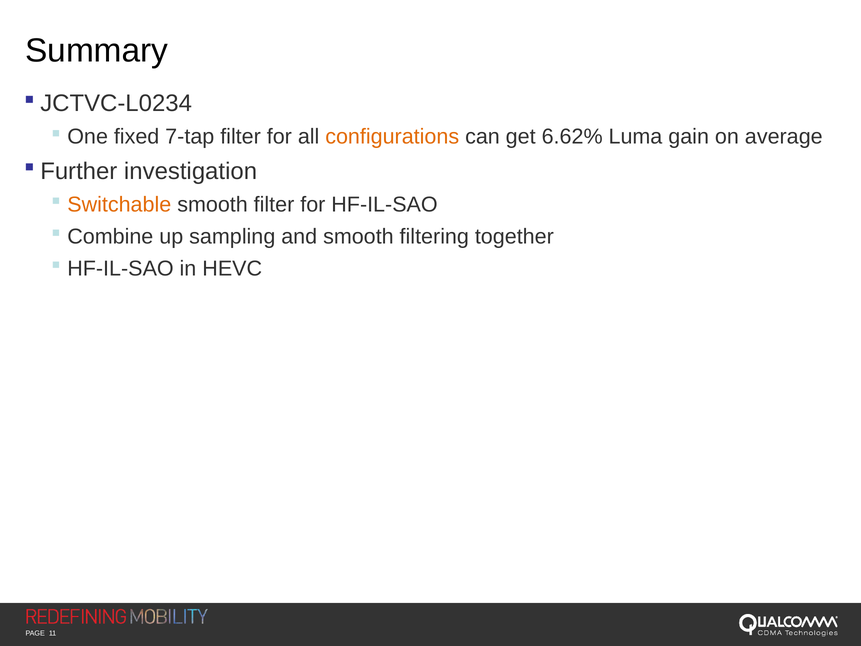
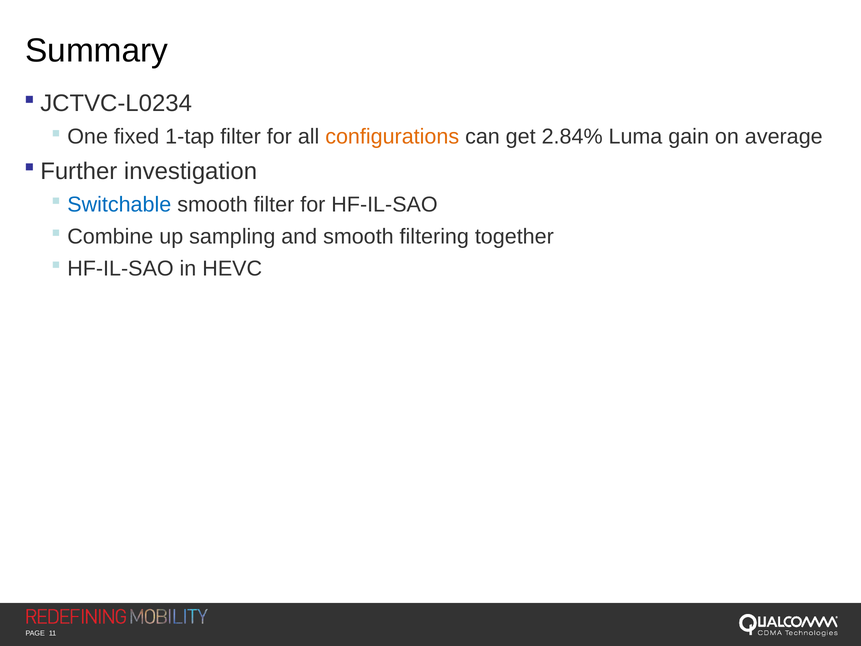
7-tap: 7-tap -> 1-tap
6.62%: 6.62% -> 2.84%
Switchable colour: orange -> blue
